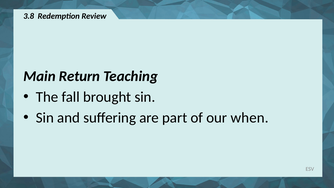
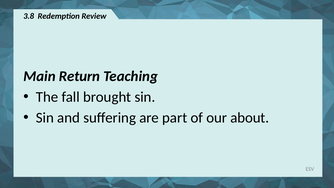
when: when -> about
